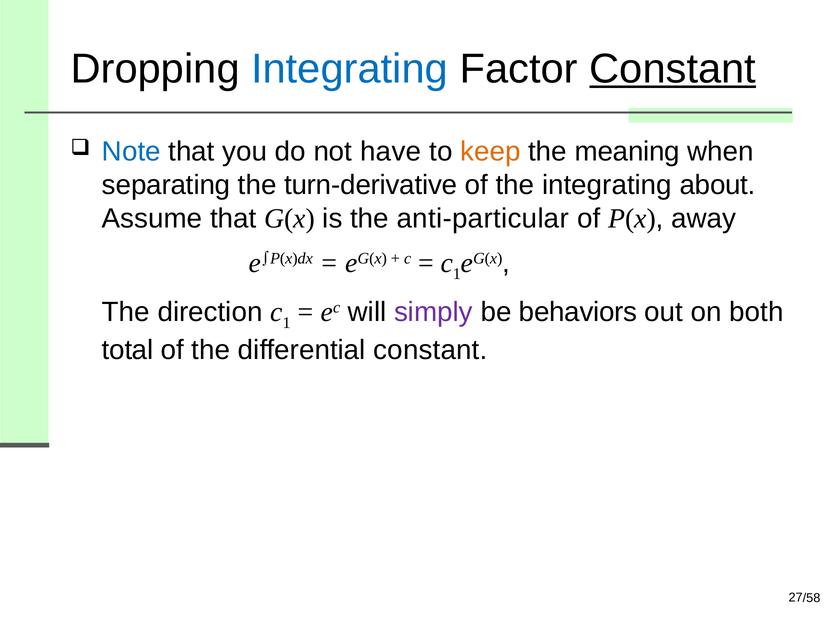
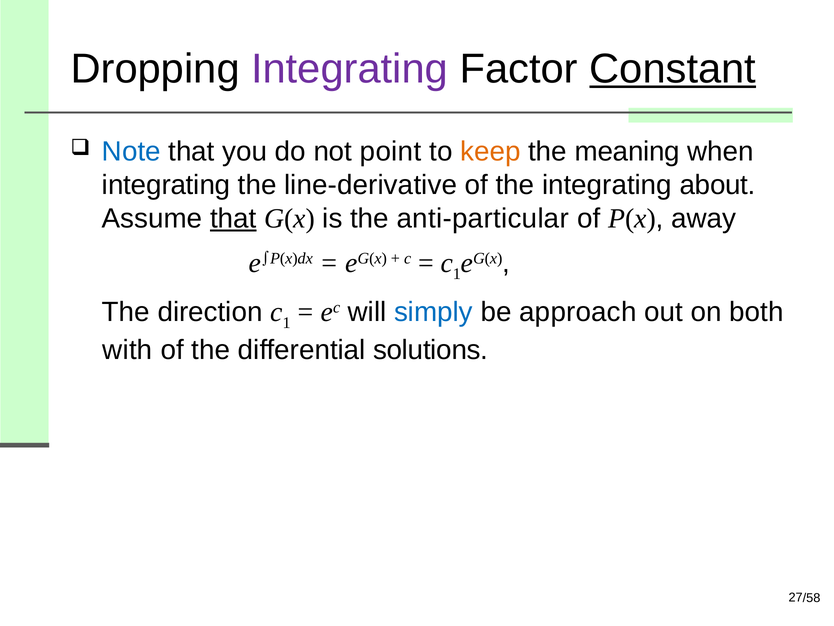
Integrating at (350, 69) colour: blue -> purple
have: have -> point
separating at (166, 185): separating -> integrating
turn-derivative: turn-derivative -> line-derivative
that at (233, 218) underline: none -> present
simply colour: purple -> blue
behaviors: behaviors -> approach
total: total -> with
differential constant: constant -> solutions
